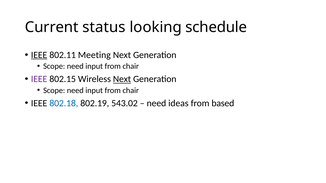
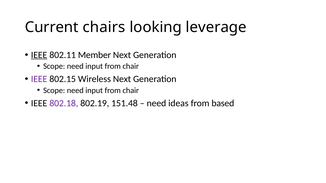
status: status -> chairs
schedule: schedule -> leverage
Meeting: Meeting -> Member
Next at (122, 79) underline: present -> none
802.18 colour: blue -> purple
543.02: 543.02 -> 151.48
